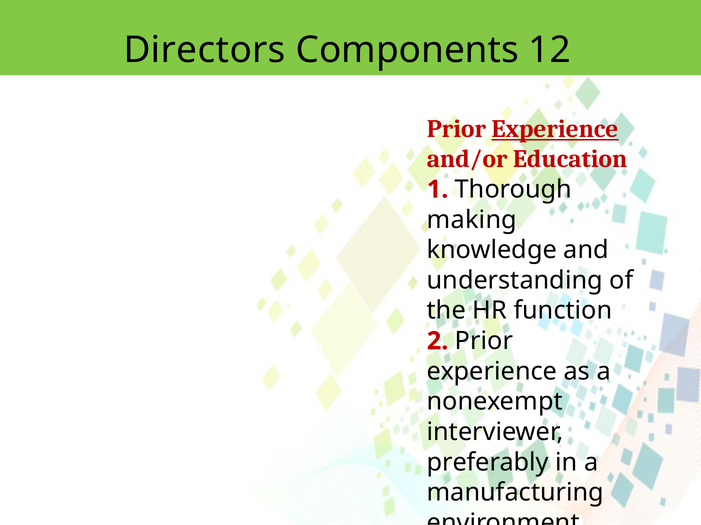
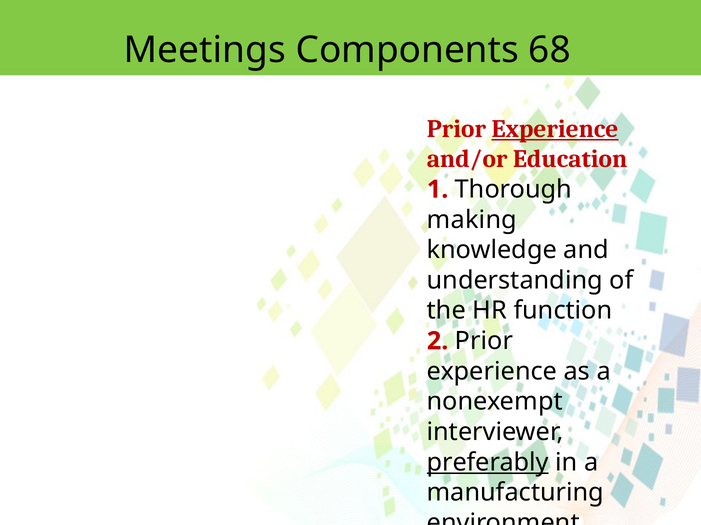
Directors: Directors -> Meetings
12: 12 -> 68
preferably underline: none -> present
